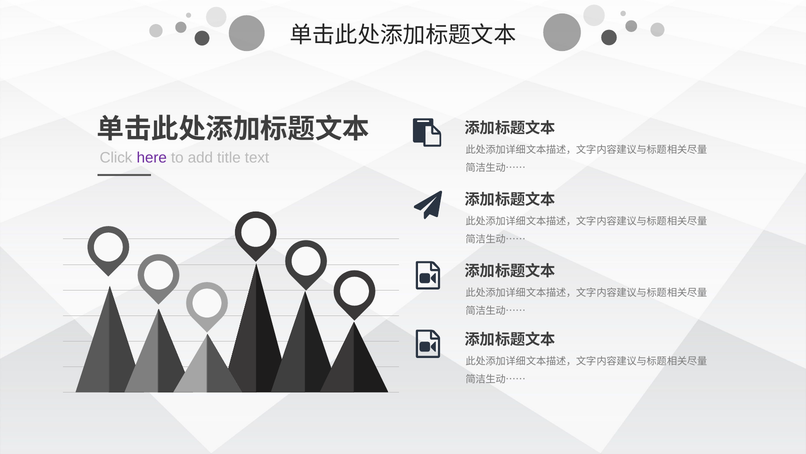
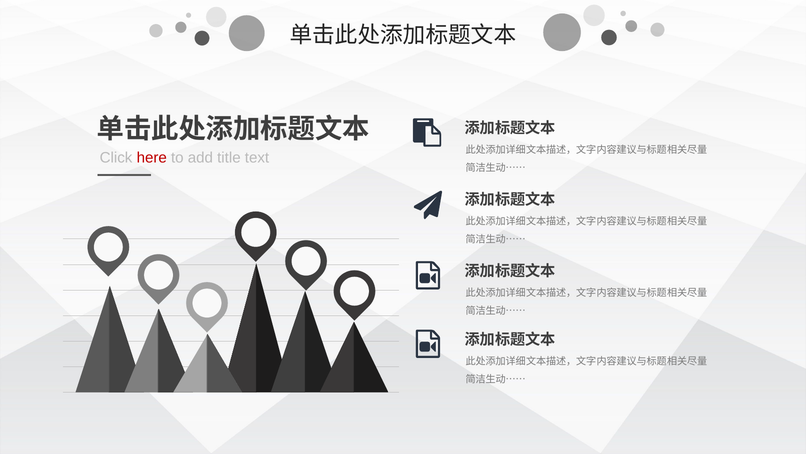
here colour: purple -> red
